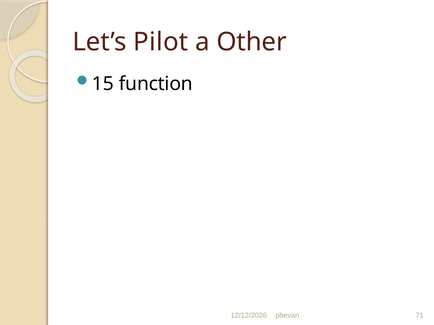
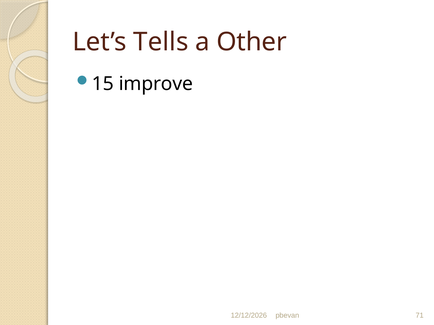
Pilot: Pilot -> Tells
function: function -> improve
